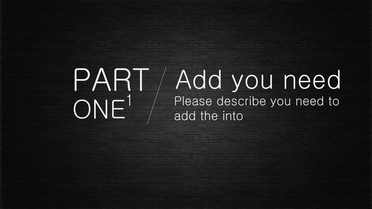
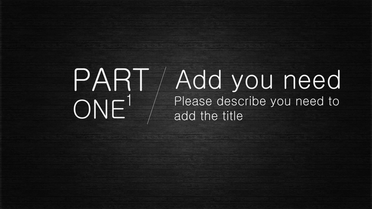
into: into -> title
